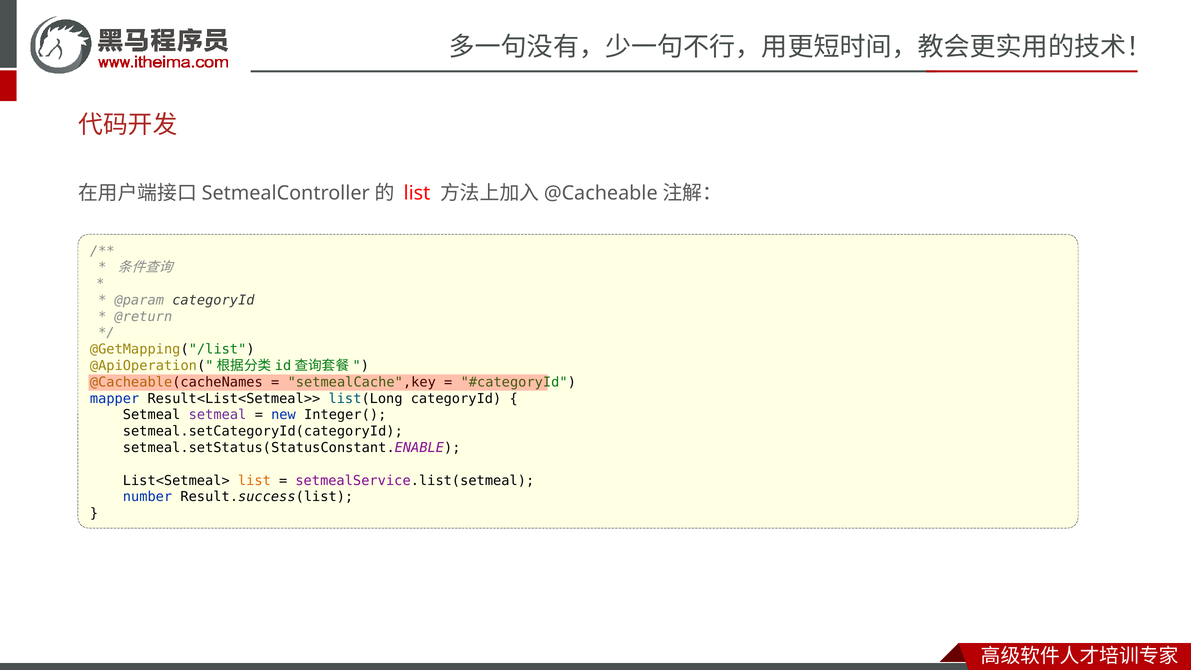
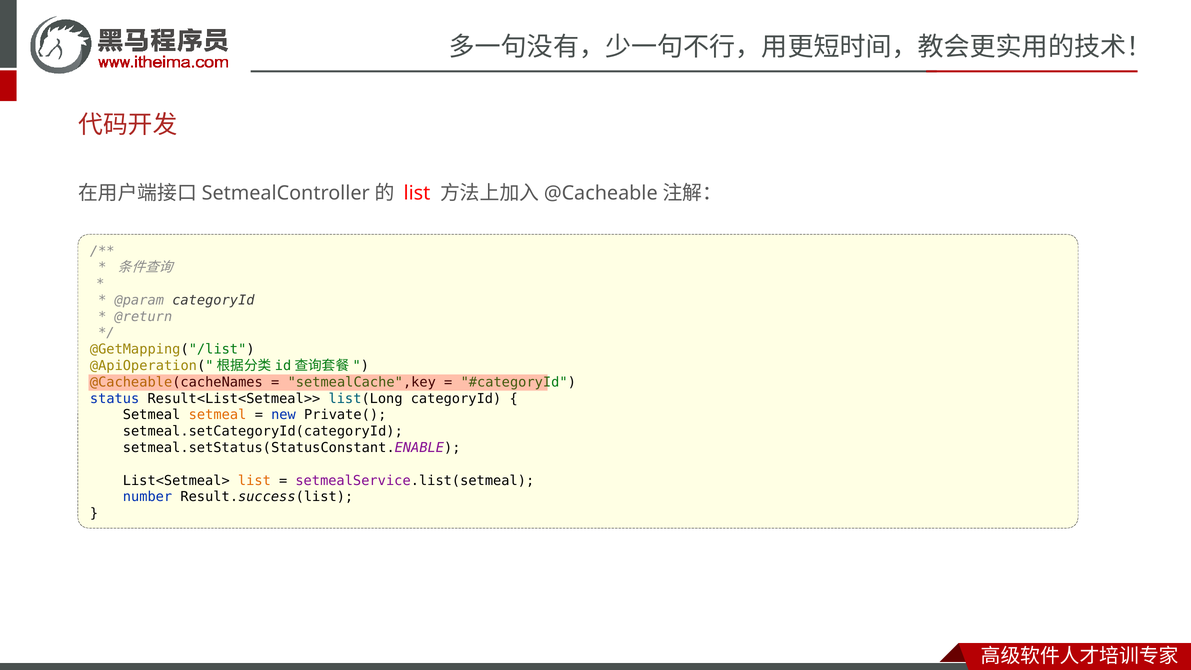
mapper: mapper -> status
setmeal at (218, 415) colour: purple -> orange
Integer(: Integer( -> Private(
